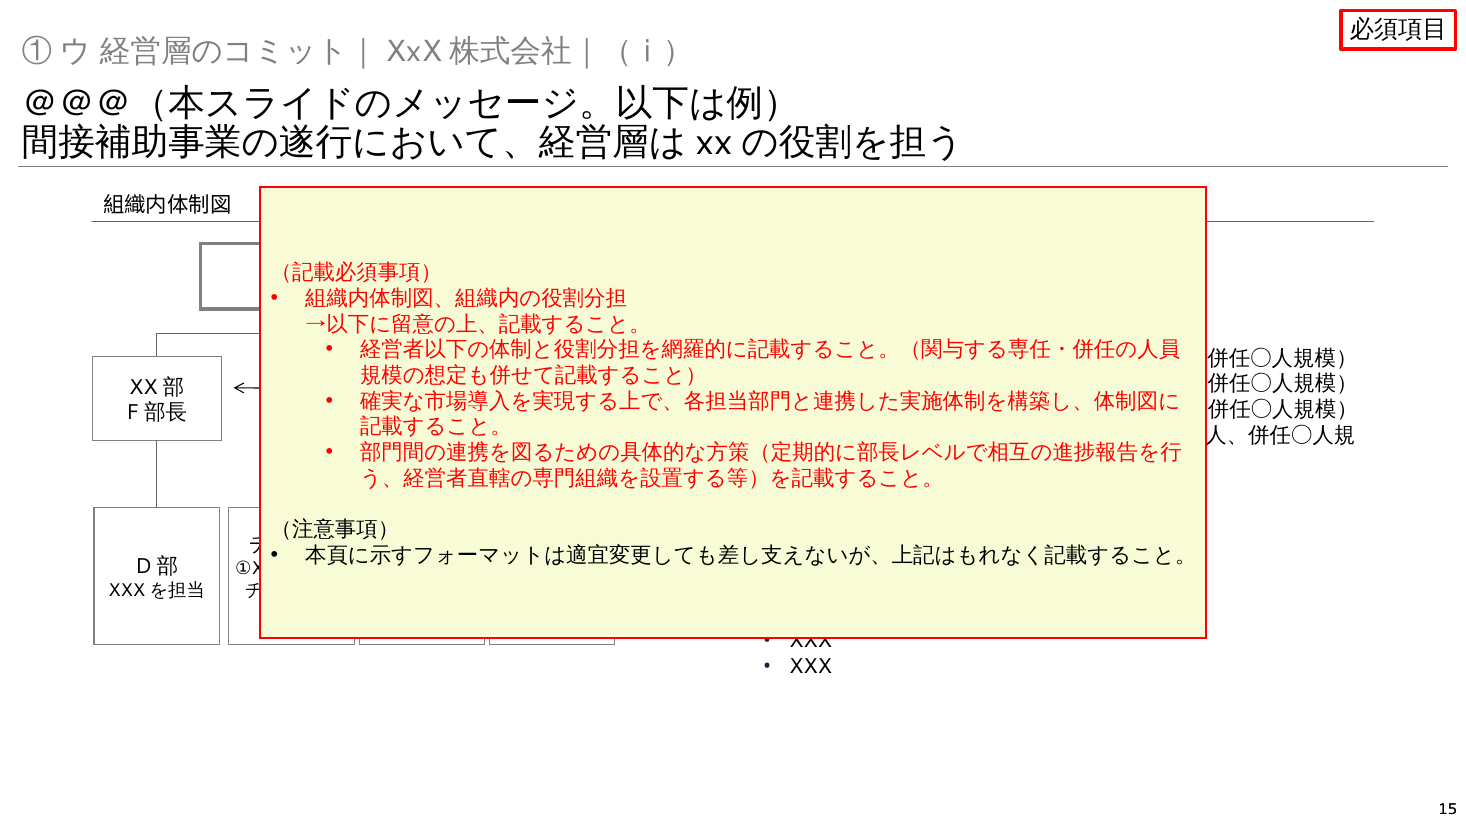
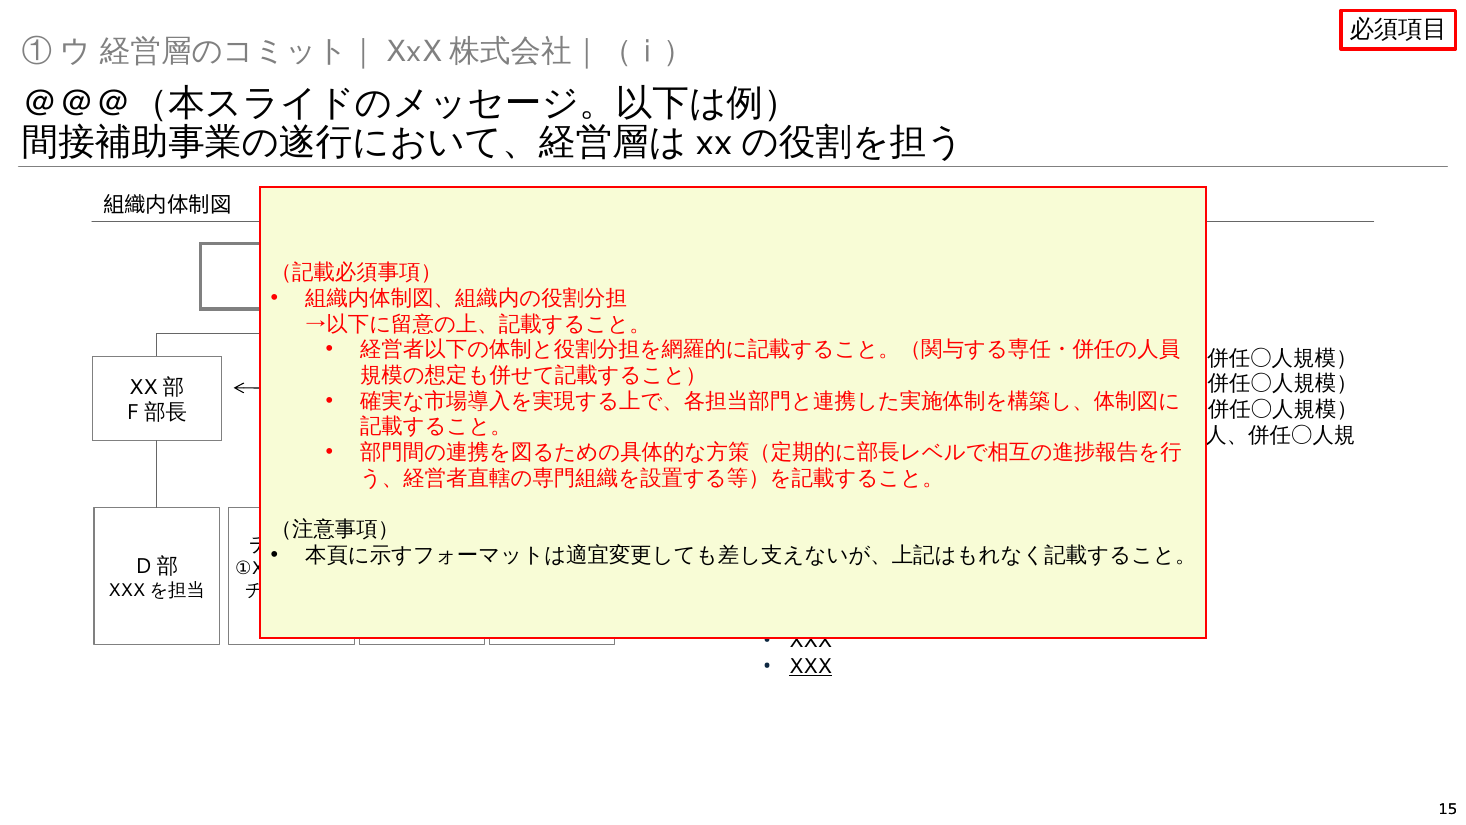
XXX at (811, 666) underline: none -> present
